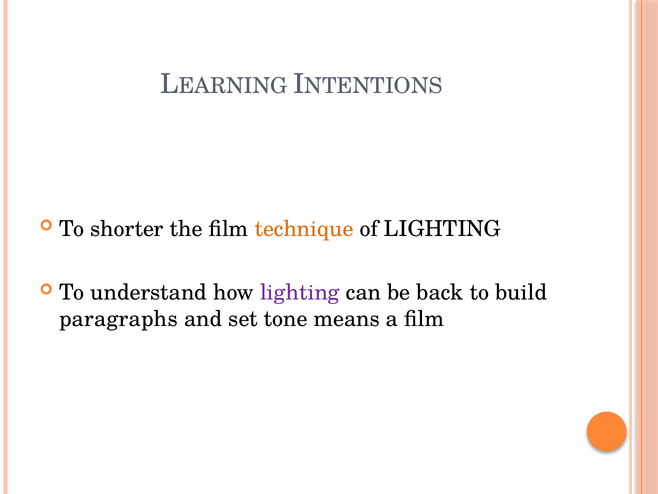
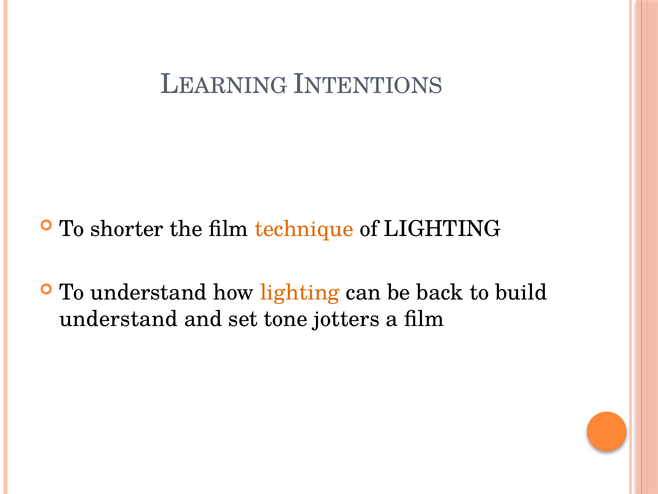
lighting at (300, 292) colour: purple -> orange
paragraphs at (118, 318): paragraphs -> understand
means: means -> jotters
